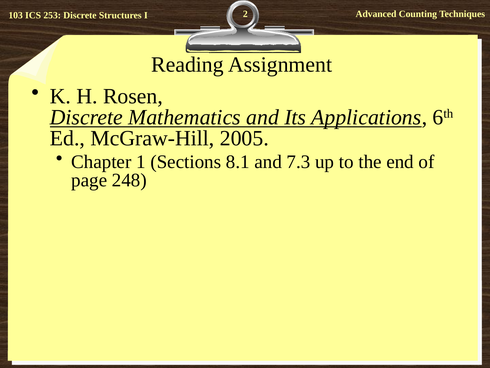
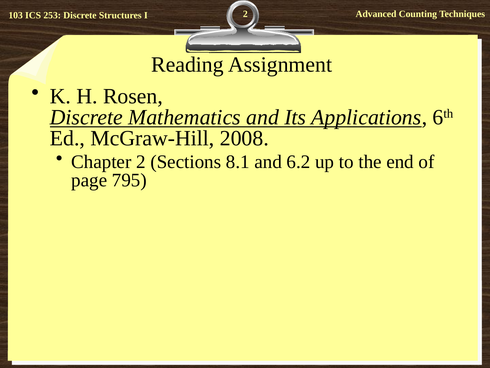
2005: 2005 -> 2008
Chapter 1: 1 -> 2
7.3: 7.3 -> 6.2
248: 248 -> 795
